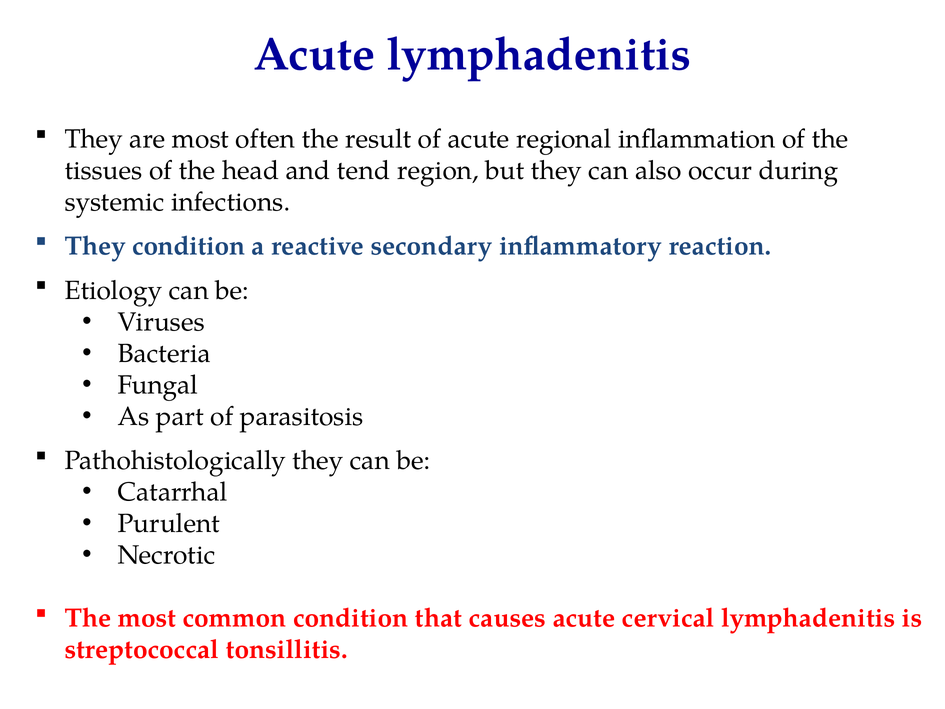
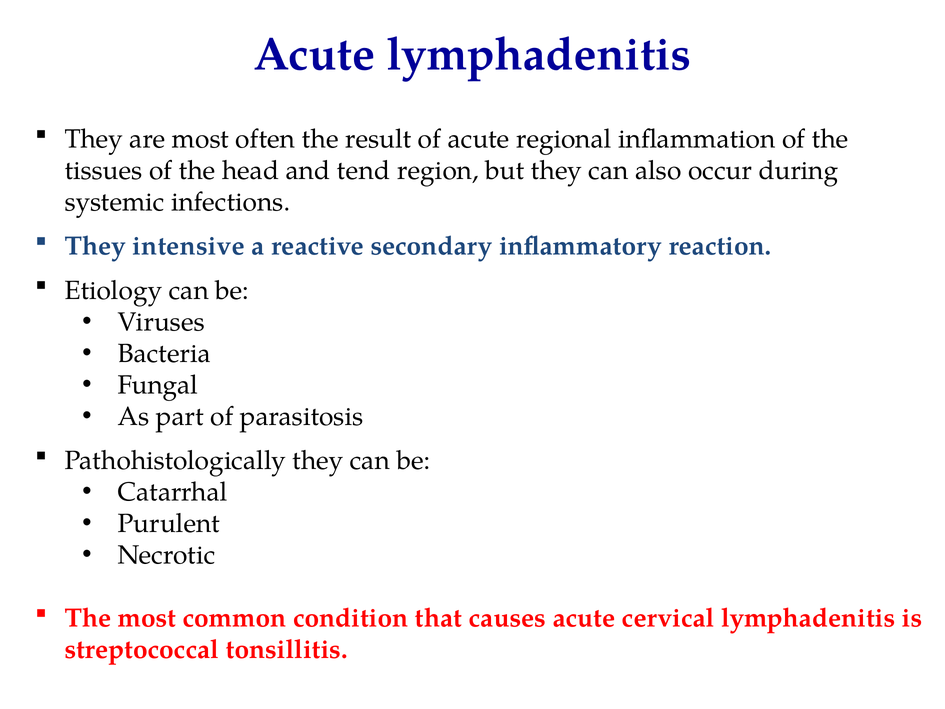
They condition: condition -> intensive
